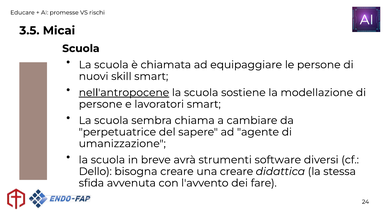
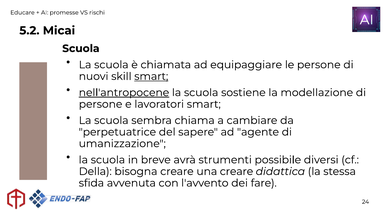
3.5: 3.5 -> 5.2
smart at (151, 76) underline: none -> present
software: software -> possibile
Dello: Dello -> Della
